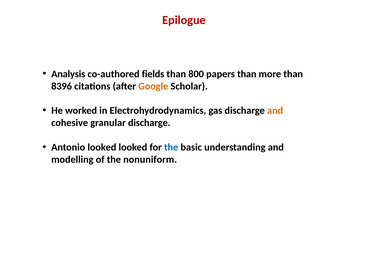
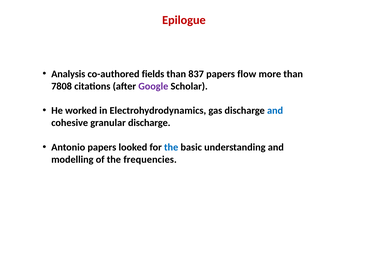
800: 800 -> 837
papers than: than -> flow
8396: 8396 -> 7808
Google colour: orange -> purple
and at (275, 111) colour: orange -> blue
Antonio looked: looked -> papers
nonuniform: nonuniform -> frequencies
